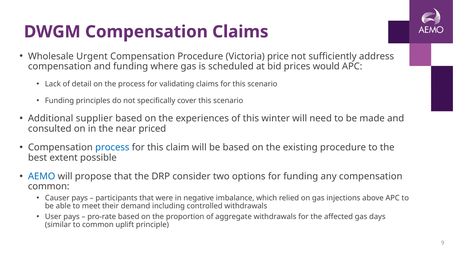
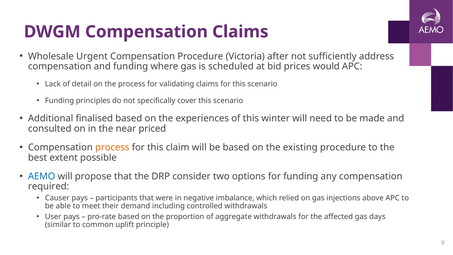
price: price -> after
supplier: supplier -> finalised
process at (112, 147) colour: blue -> orange
common at (49, 186): common -> required
